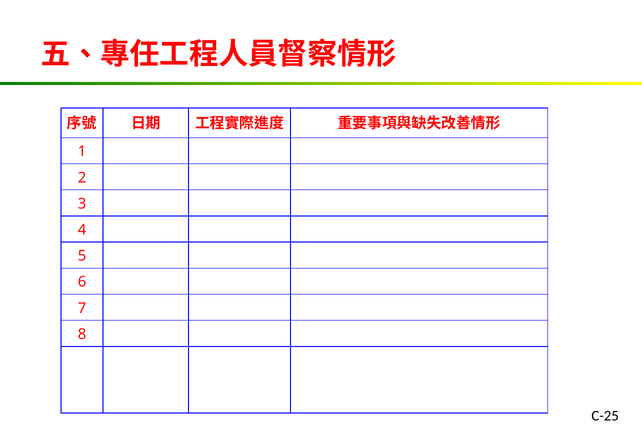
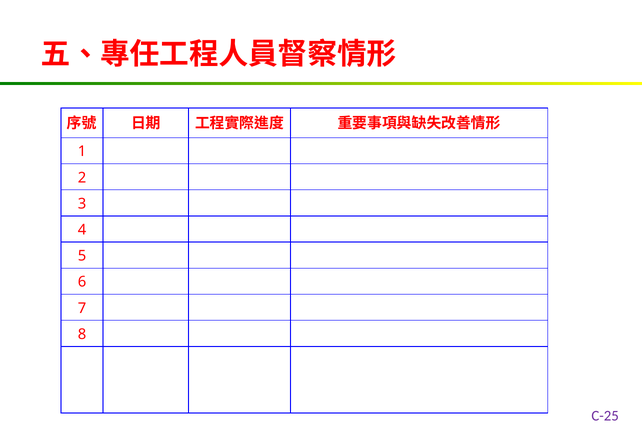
C-25 colour: black -> purple
